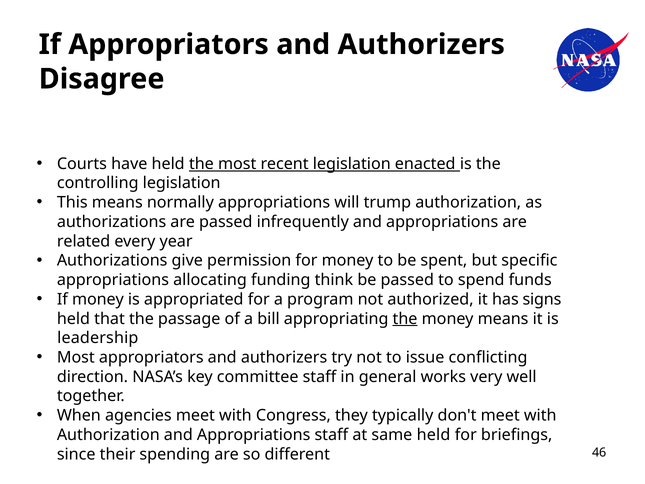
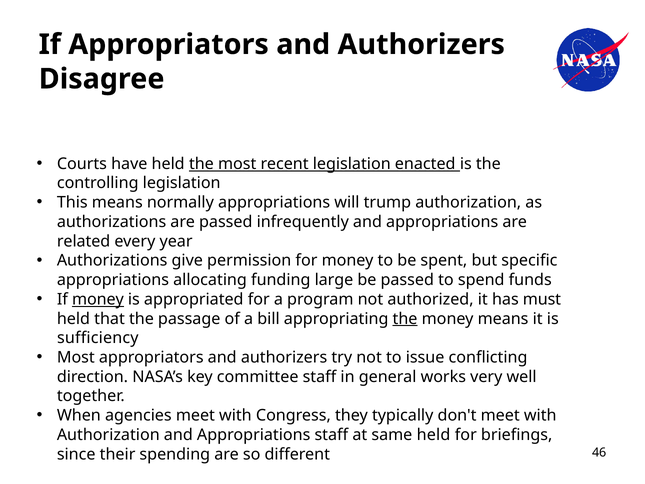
think: think -> large
money at (98, 299) underline: none -> present
signs: signs -> must
leadership: leadership -> sufficiency
